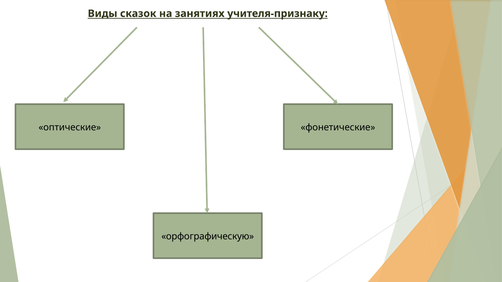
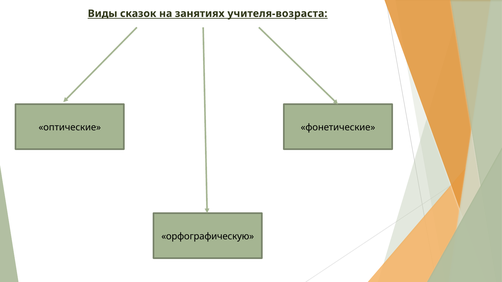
учителя-признаку: учителя-признаку -> учителя-возраста
